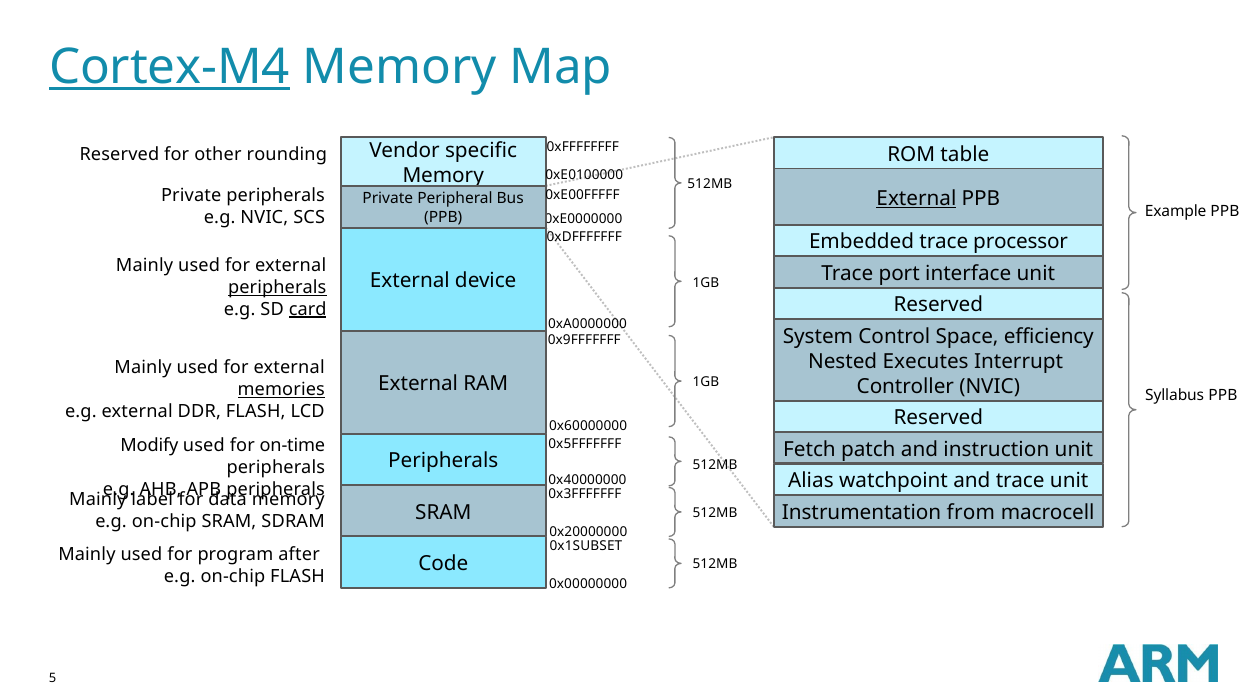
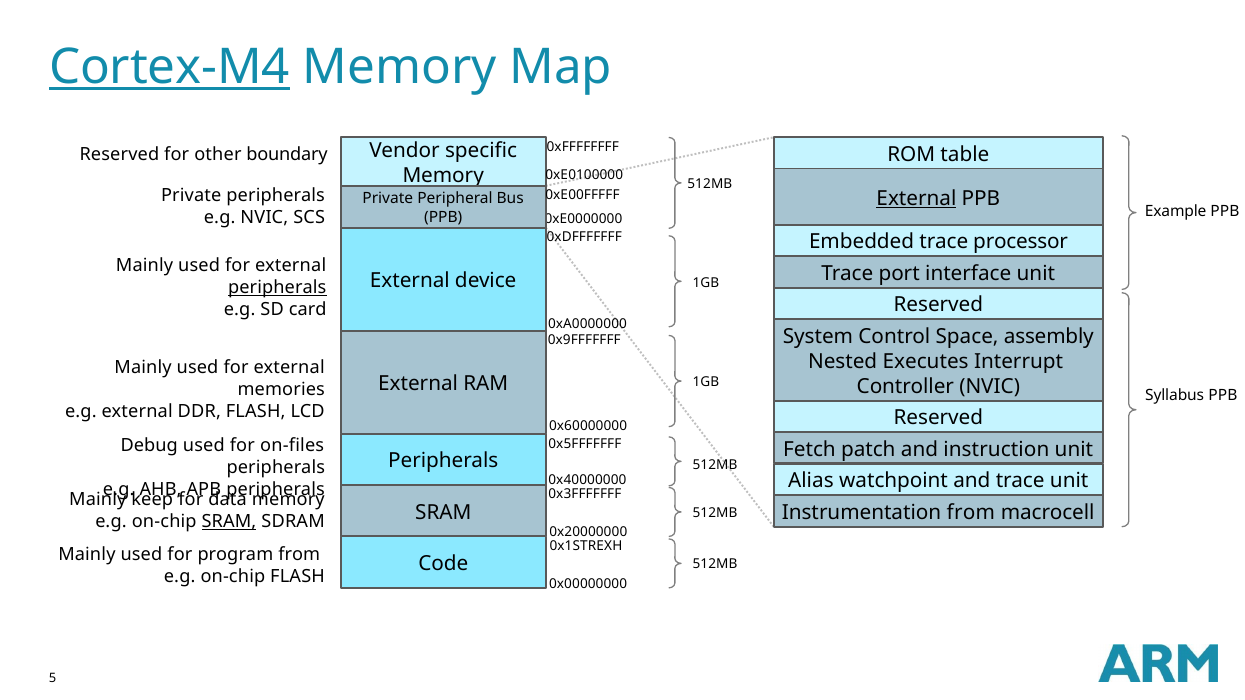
rounding: rounding -> boundary
card underline: present -> none
efficiency: efficiency -> assembly
memories underline: present -> none
Modify: Modify -> Debug
on-time: on-time -> on-files
label: label -> keep
SRAM at (229, 522) underline: none -> present
0x1SUBSET: 0x1SUBSET -> 0x1STREXH
program after: after -> from
